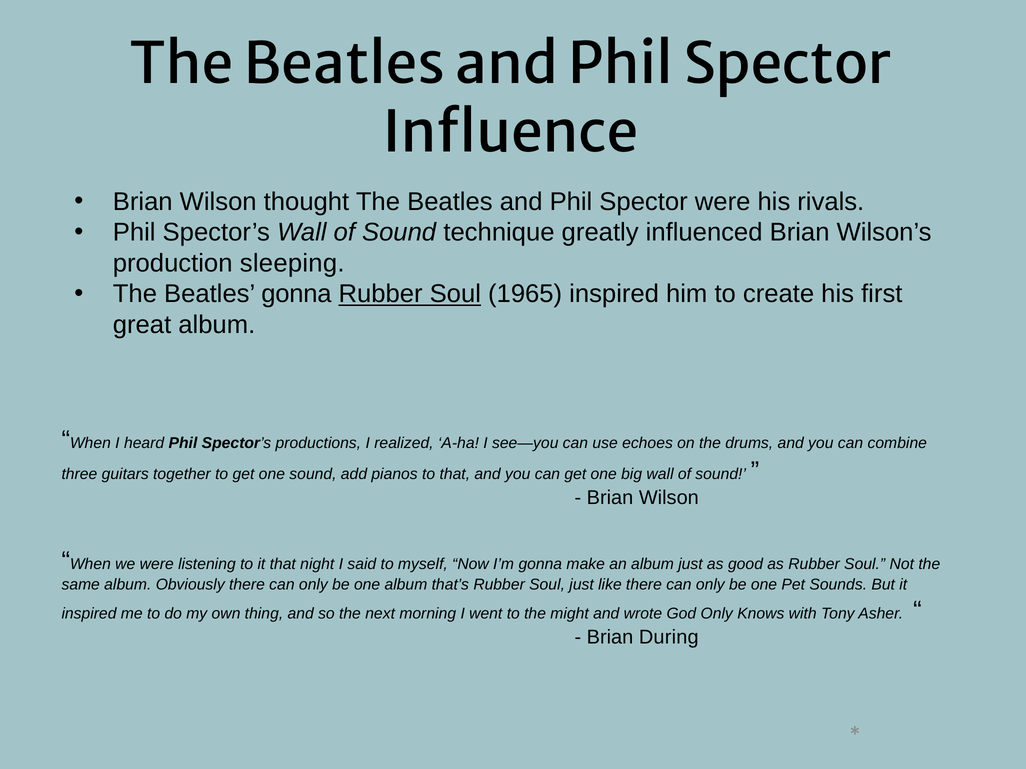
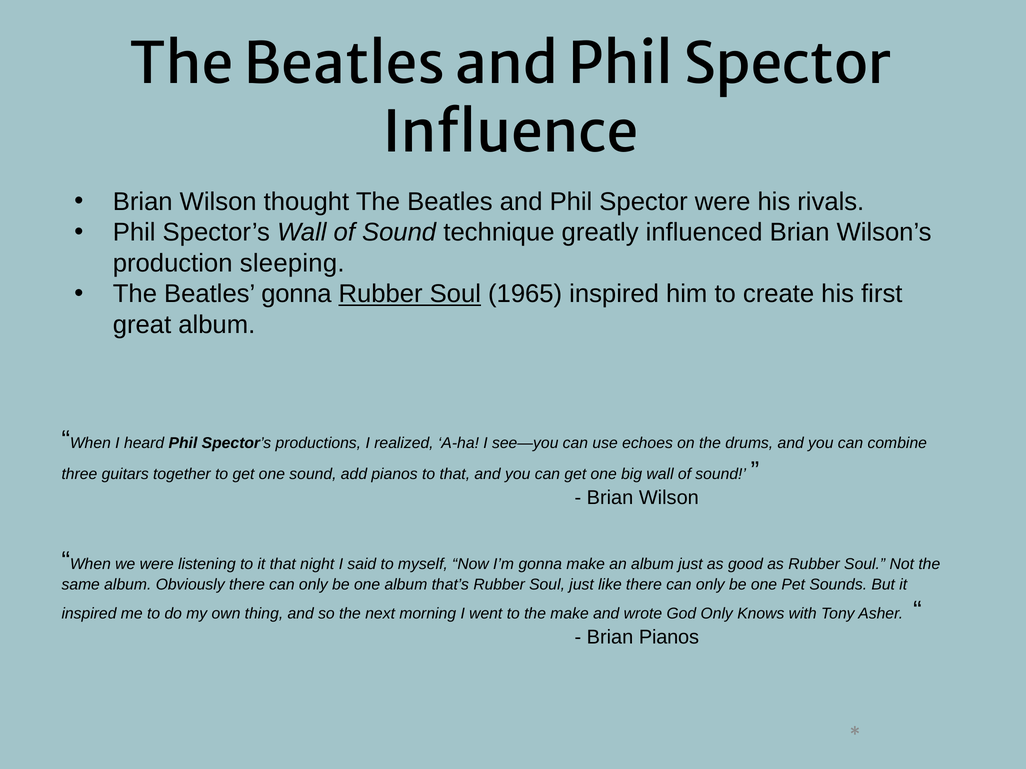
the might: might -> make
Brian During: During -> Pianos
